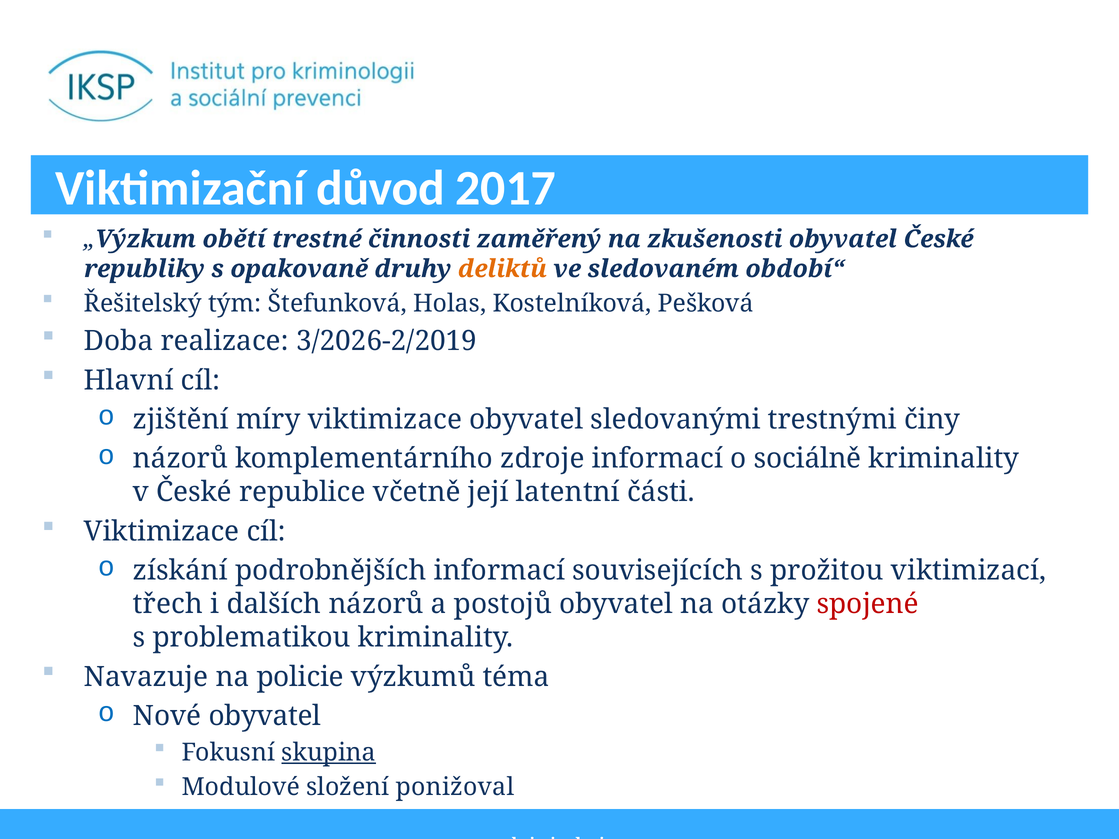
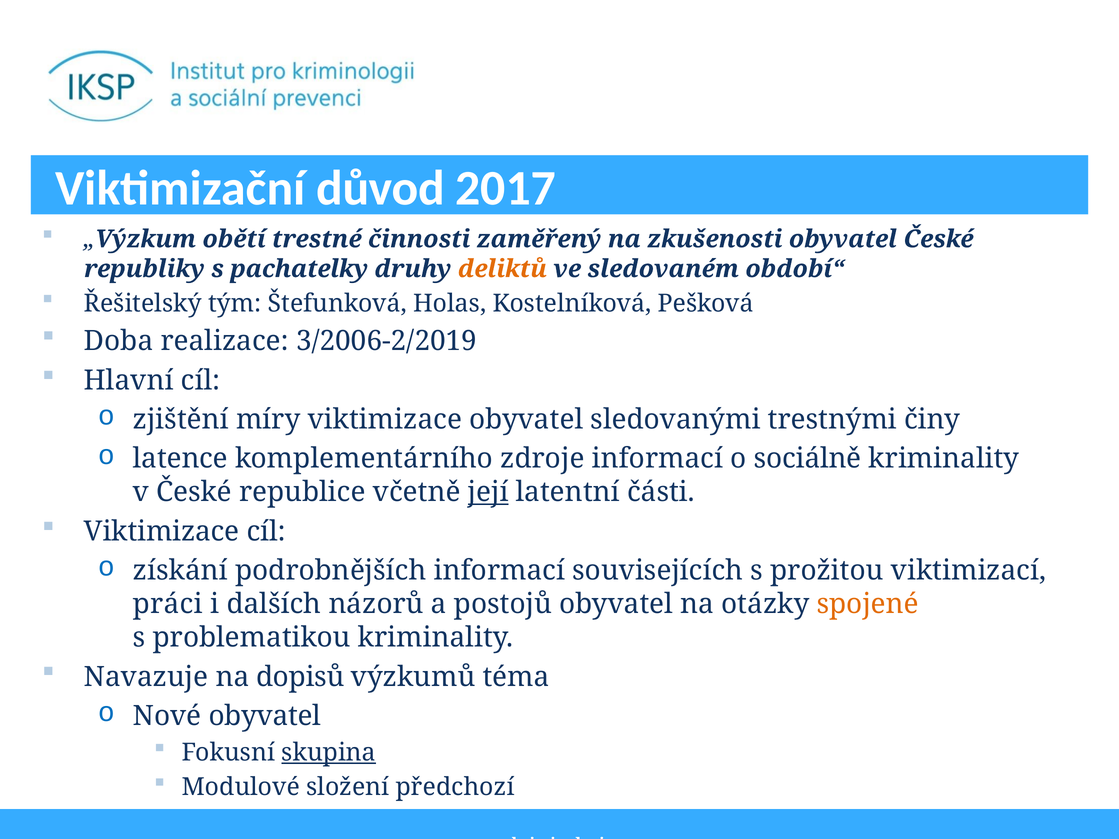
opakovaně: opakovaně -> pachatelky
3/2026-2/2019: 3/2026-2/2019 -> 3/2006-2/2019
o názorů: názorů -> latence
její underline: none -> present
třech: třech -> práci
spojené colour: red -> orange
policie: policie -> dopisů
ponižoval: ponižoval -> předchozí
